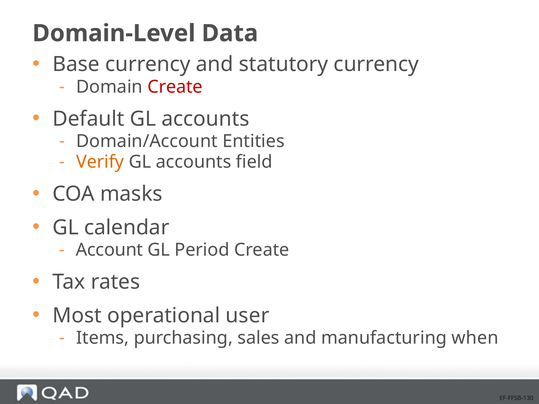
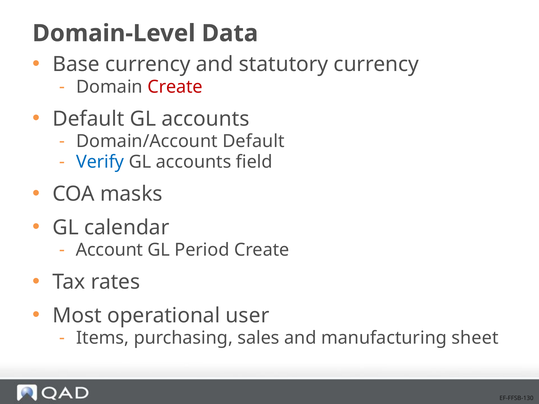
Domain/Account Entities: Entities -> Default
Verify colour: orange -> blue
when: when -> sheet
